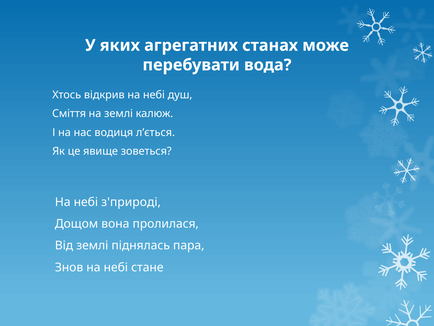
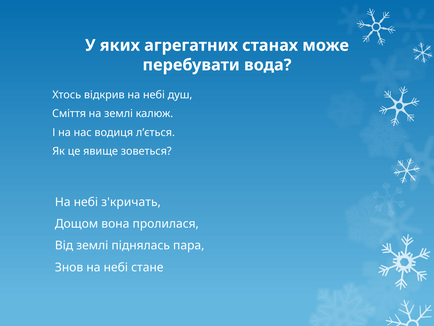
з'природі: з'природі -> з'кричать
